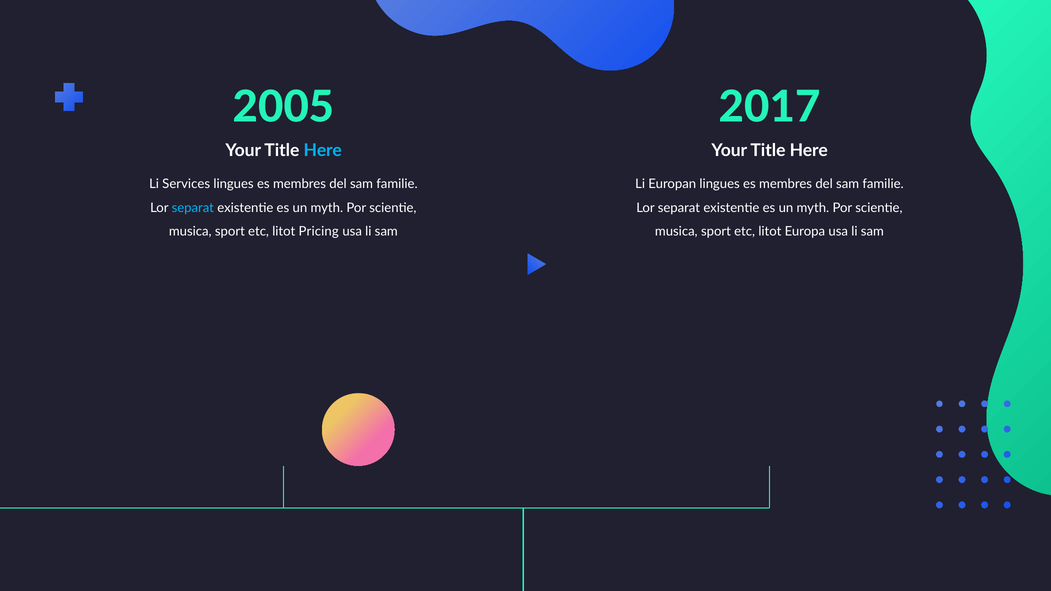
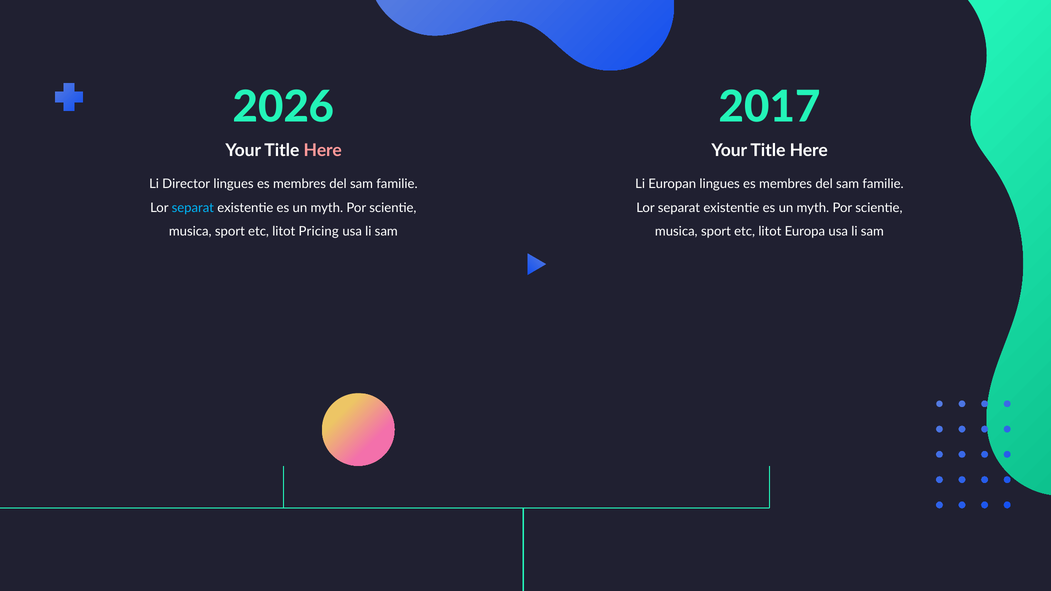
2005: 2005 -> 2026
Here at (323, 151) colour: light blue -> pink
Services: Services -> Director
